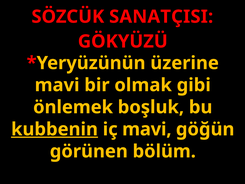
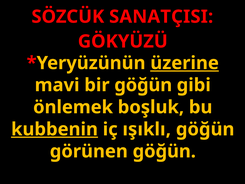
üzerine underline: none -> present
bir olmak: olmak -> göğün
iç mavi: mavi -> ışıklı
görünen bölüm: bölüm -> göğün
